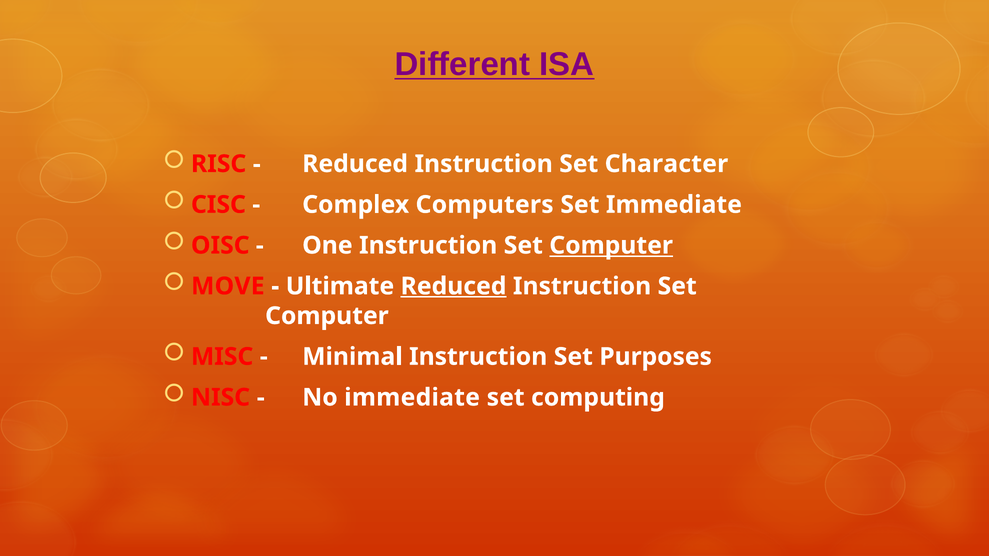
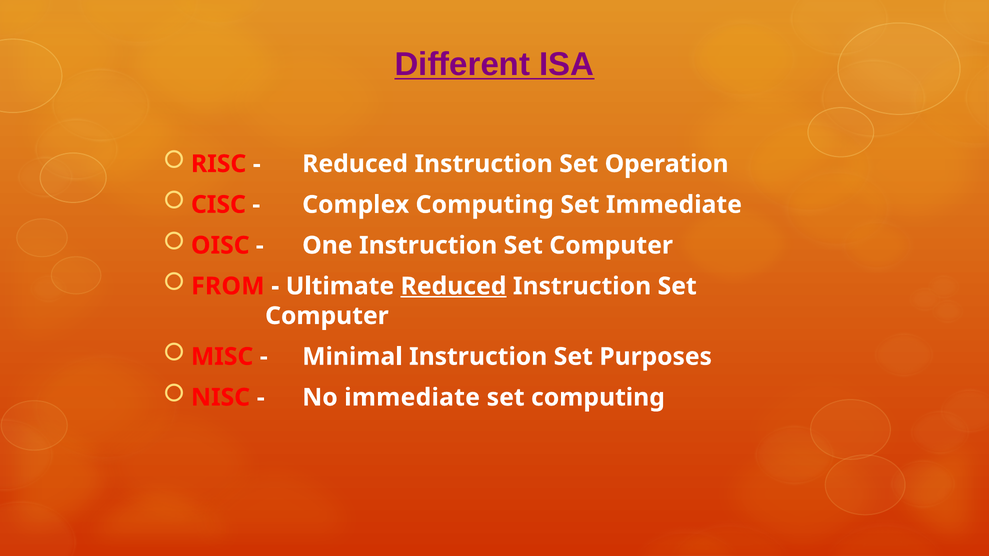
Character: Character -> Operation
Complex Computers: Computers -> Computing
Computer at (611, 246) underline: present -> none
MOVE: MOVE -> FROM
